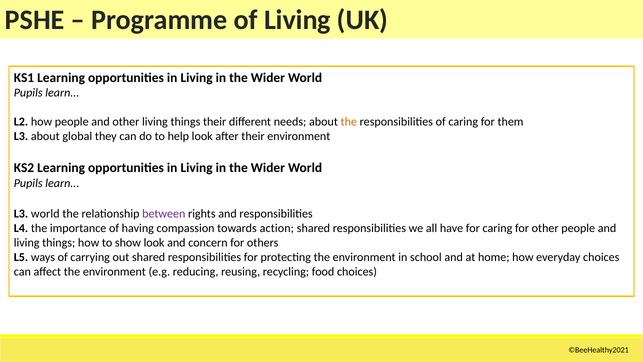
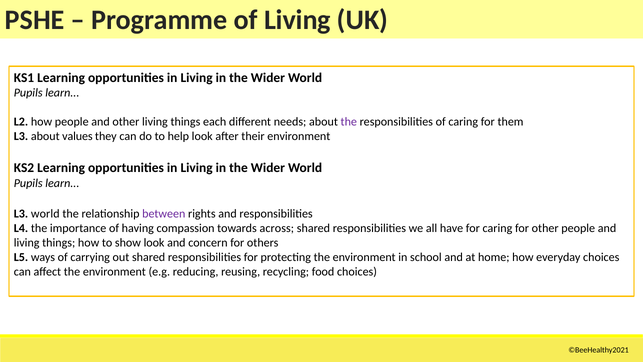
things their: their -> each
the at (349, 122) colour: orange -> purple
global: global -> values
action: action -> across
